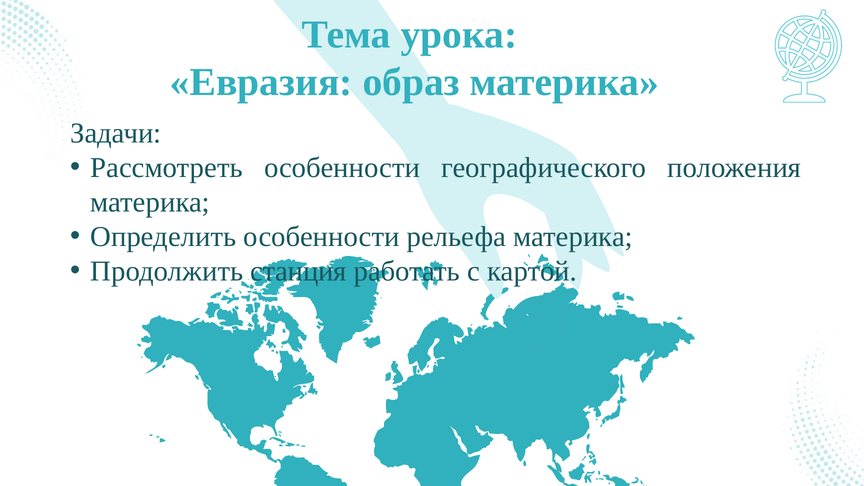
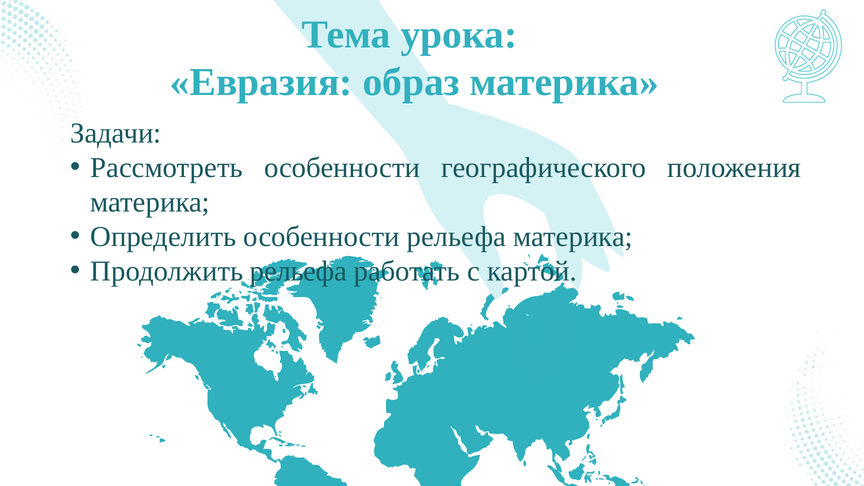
Продолжить станция: станция -> рельефа
